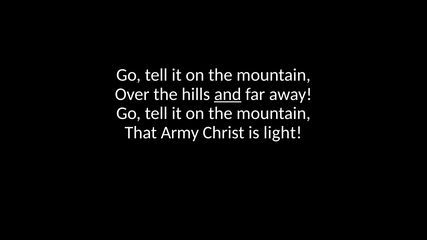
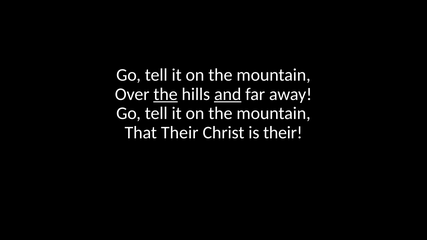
the at (166, 94) underline: none -> present
That Army: Army -> Their
is light: light -> their
